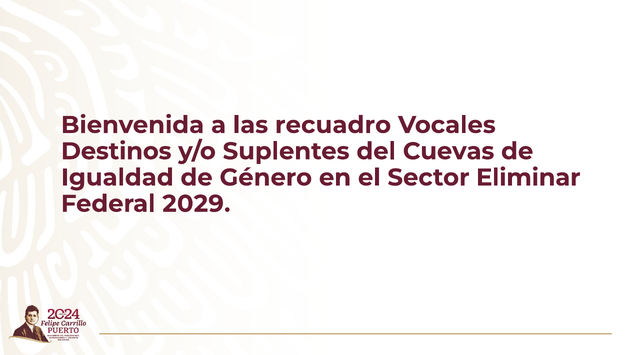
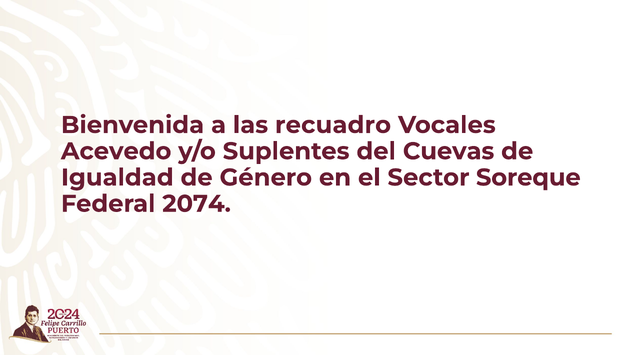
Destinos: Destinos -> Acevedo
Eliminar: Eliminar -> Soreque
2029: 2029 -> 2074
